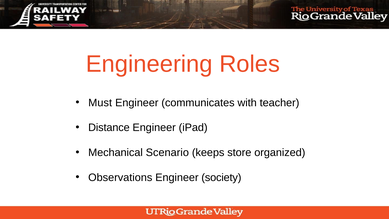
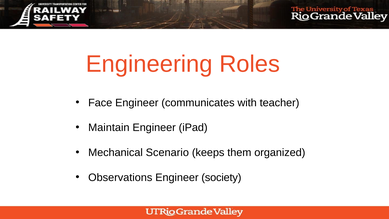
Must: Must -> Face
Distance: Distance -> Maintain
store: store -> them
